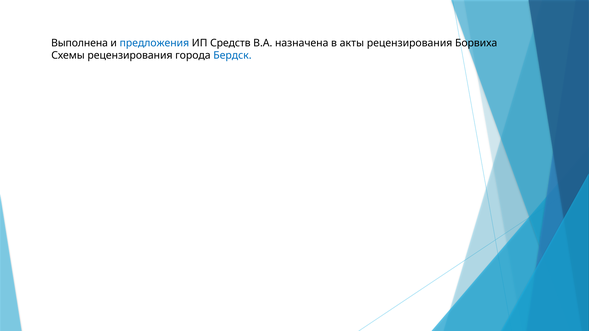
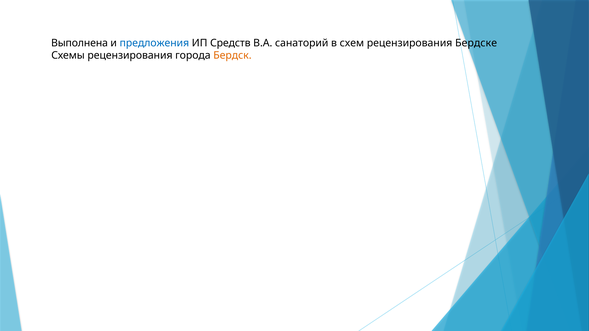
назначена: назначена -> санаторий
акты: акты -> схем
Борвиха: Борвиха -> Бердске
Бердск colour: blue -> orange
